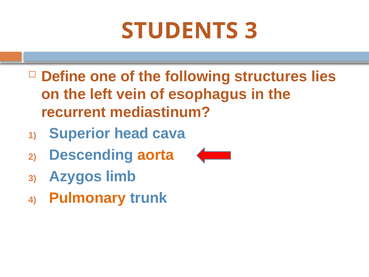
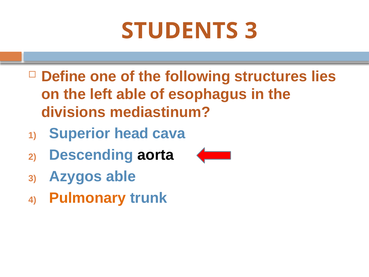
left vein: vein -> able
recurrent: recurrent -> divisions
aorta colour: orange -> black
Azygos limb: limb -> able
